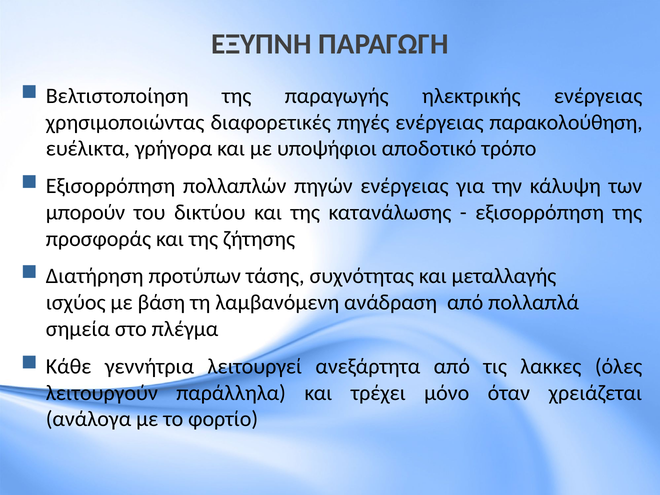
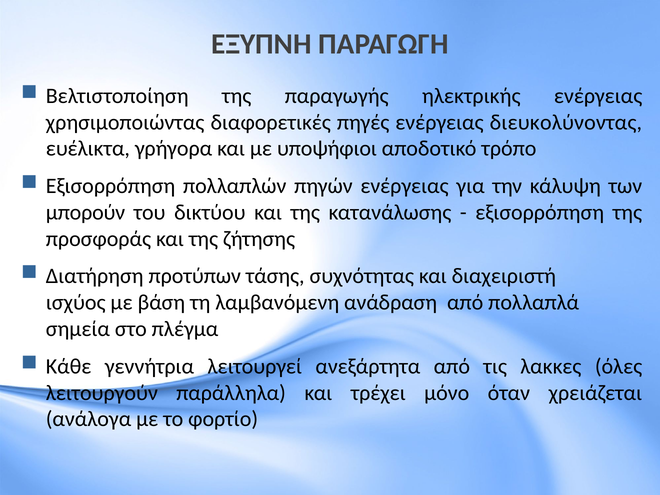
παρακολούθηση: παρακολούθηση -> διευκολύνοντας
μεταλλαγής: μεταλλαγής -> διαχειριστή
